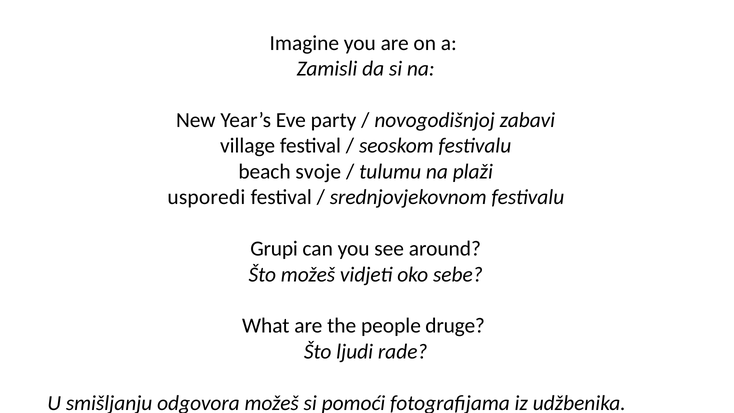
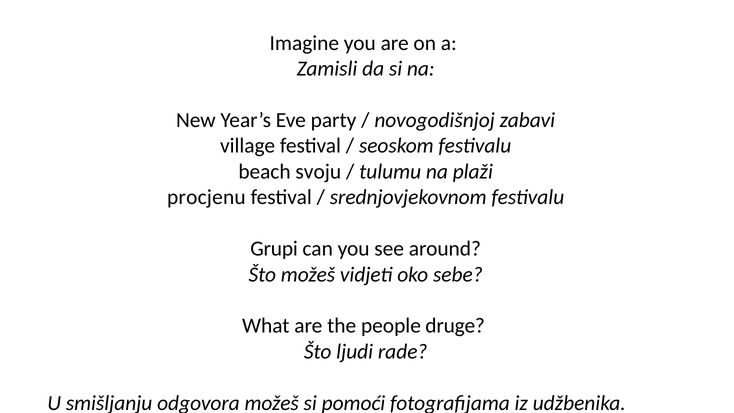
svoje: svoje -> svoju
usporedi: usporedi -> procjenu
